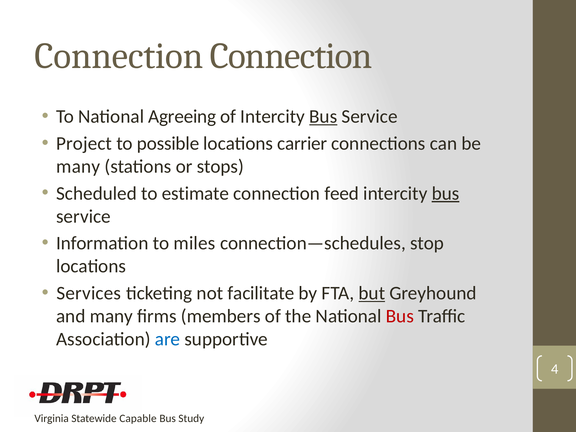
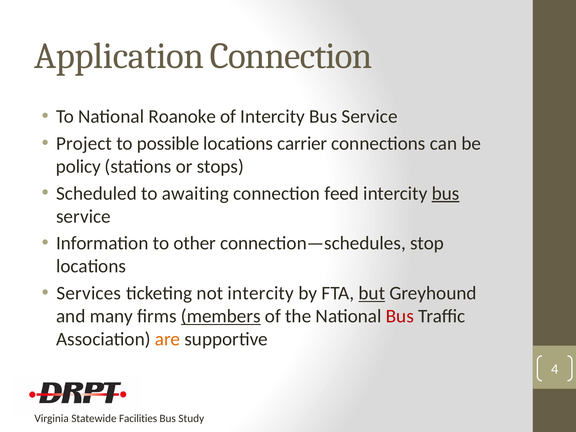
Connection at (119, 56): Connection -> Application
Agreeing: Agreeing -> Roanoke
Bus at (323, 117) underline: present -> none
many at (78, 166): many -> policy
estimate: estimate -> awaiting
miles: miles -> other
not facilitate: facilitate -> intercity
members underline: none -> present
are colour: blue -> orange
Capable: Capable -> Facilities
